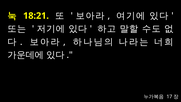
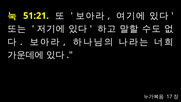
18:21: 18:21 -> 51:21
